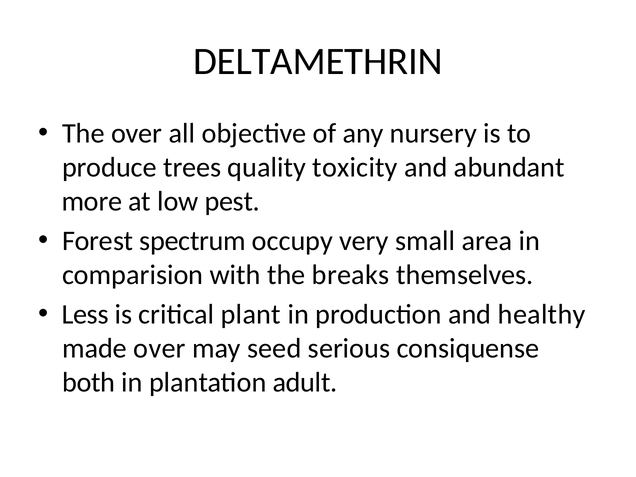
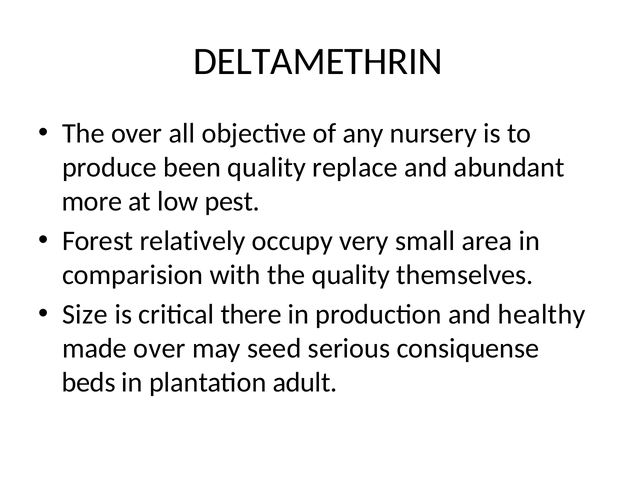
trees: trees -> been
toxicity: toxicity -> replace
spectrum: spectrum -> relatively
the breaks: breaks -> quality
Less: Less -> Size
plant: plant -> there
both: both -> beds
